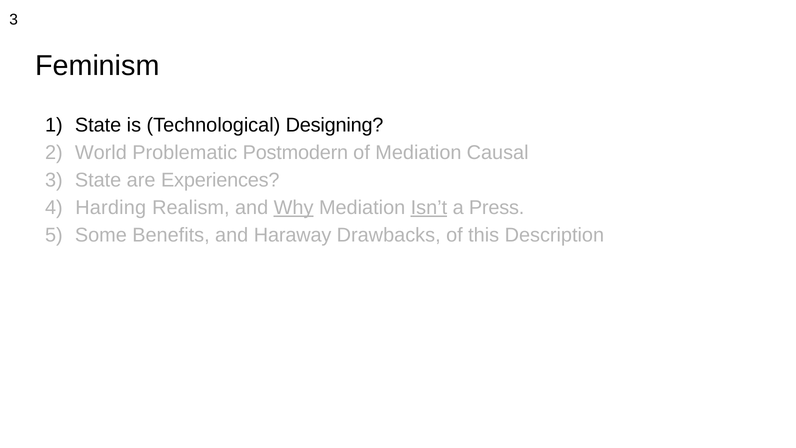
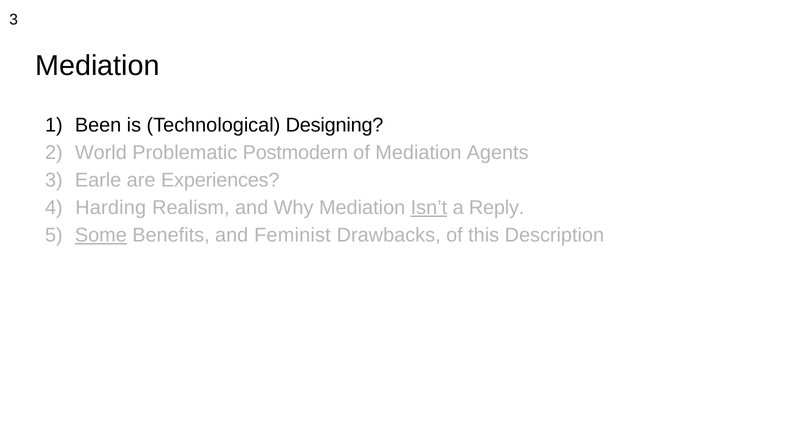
Feminism at (97, 66): Feminism -> Mediation
State at (98, 125): State -> Been
Causal: Causal -> Agents
3 State: State -> Earle
Why underline: present -> none
Press: Press -> Reply
Some underline: none -> present
Haraway: Haraway -> Feminist
